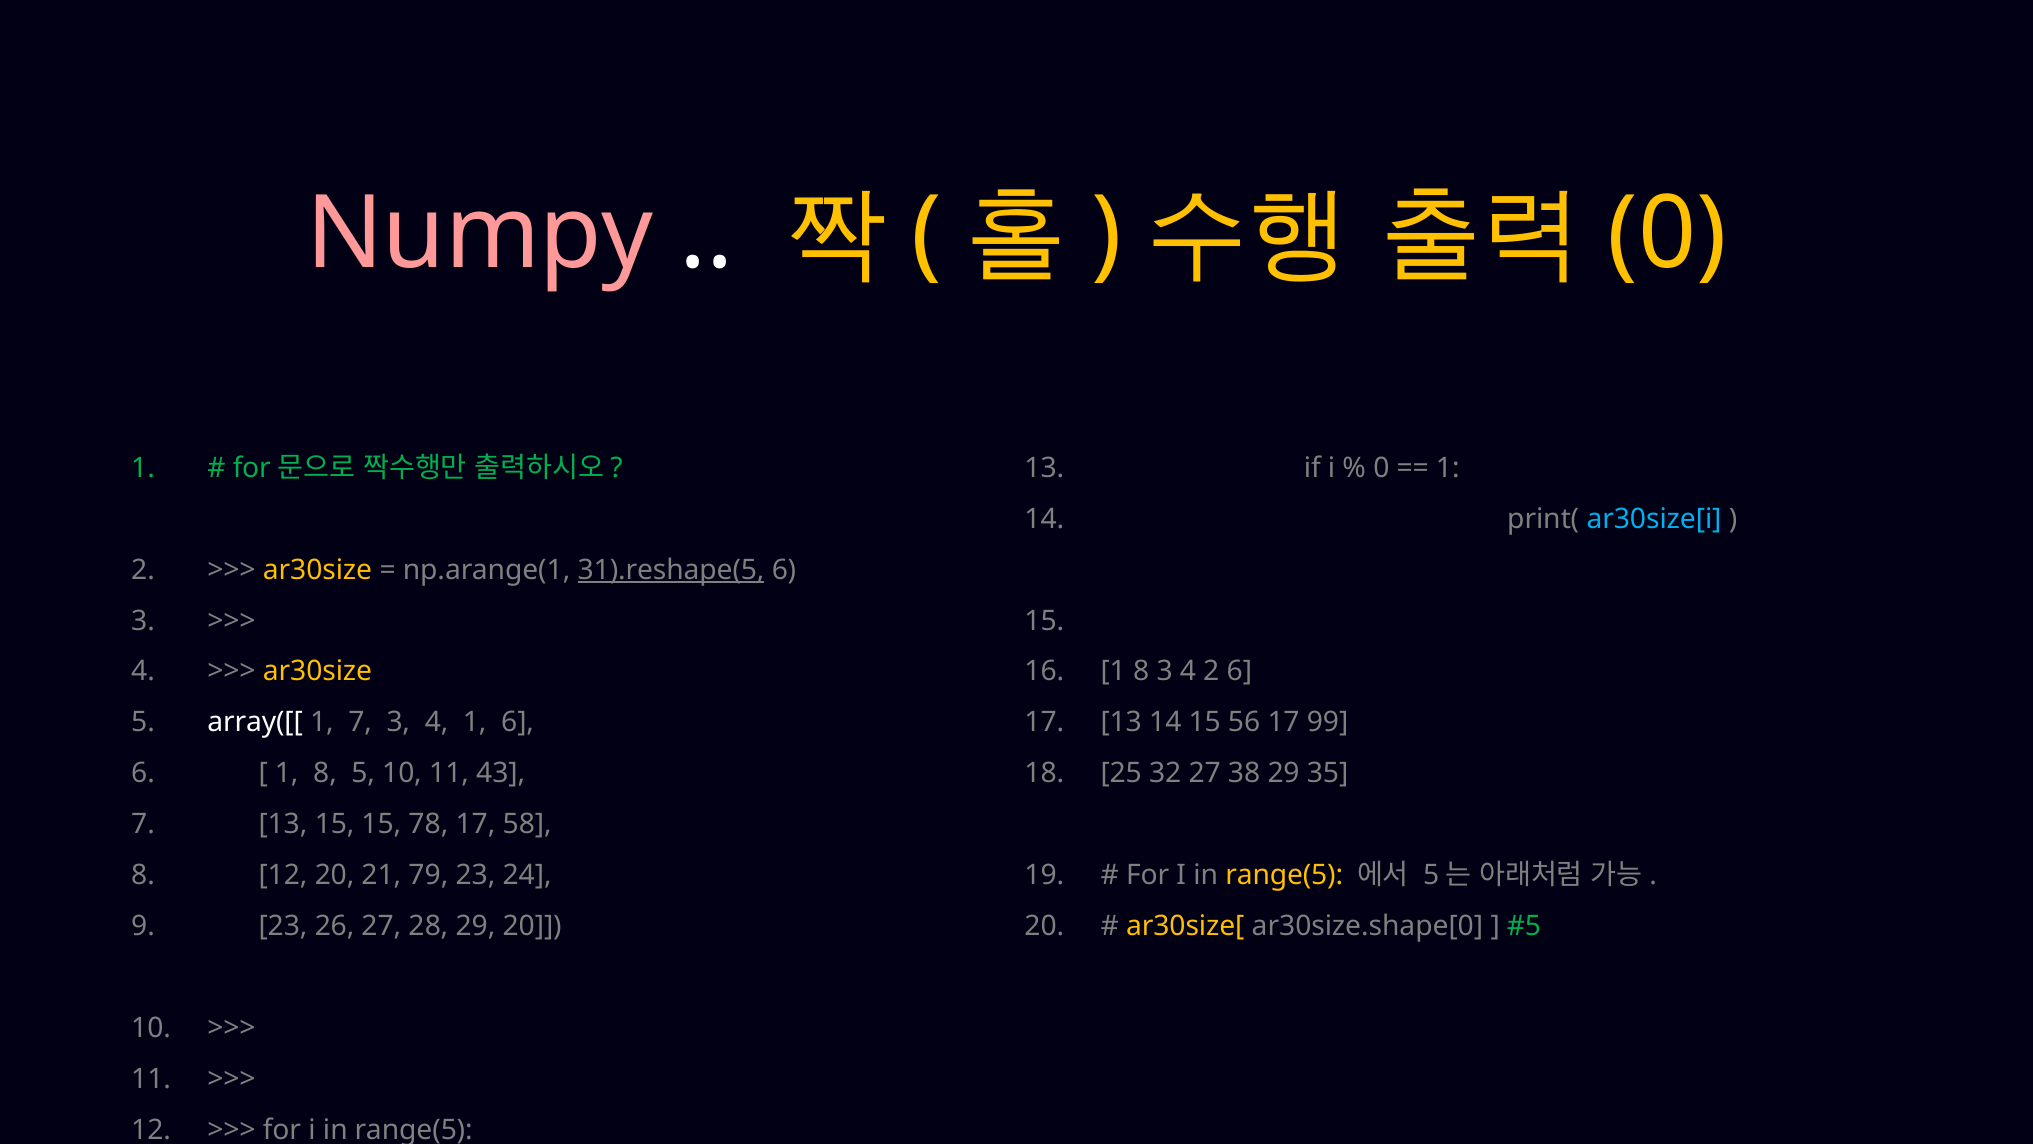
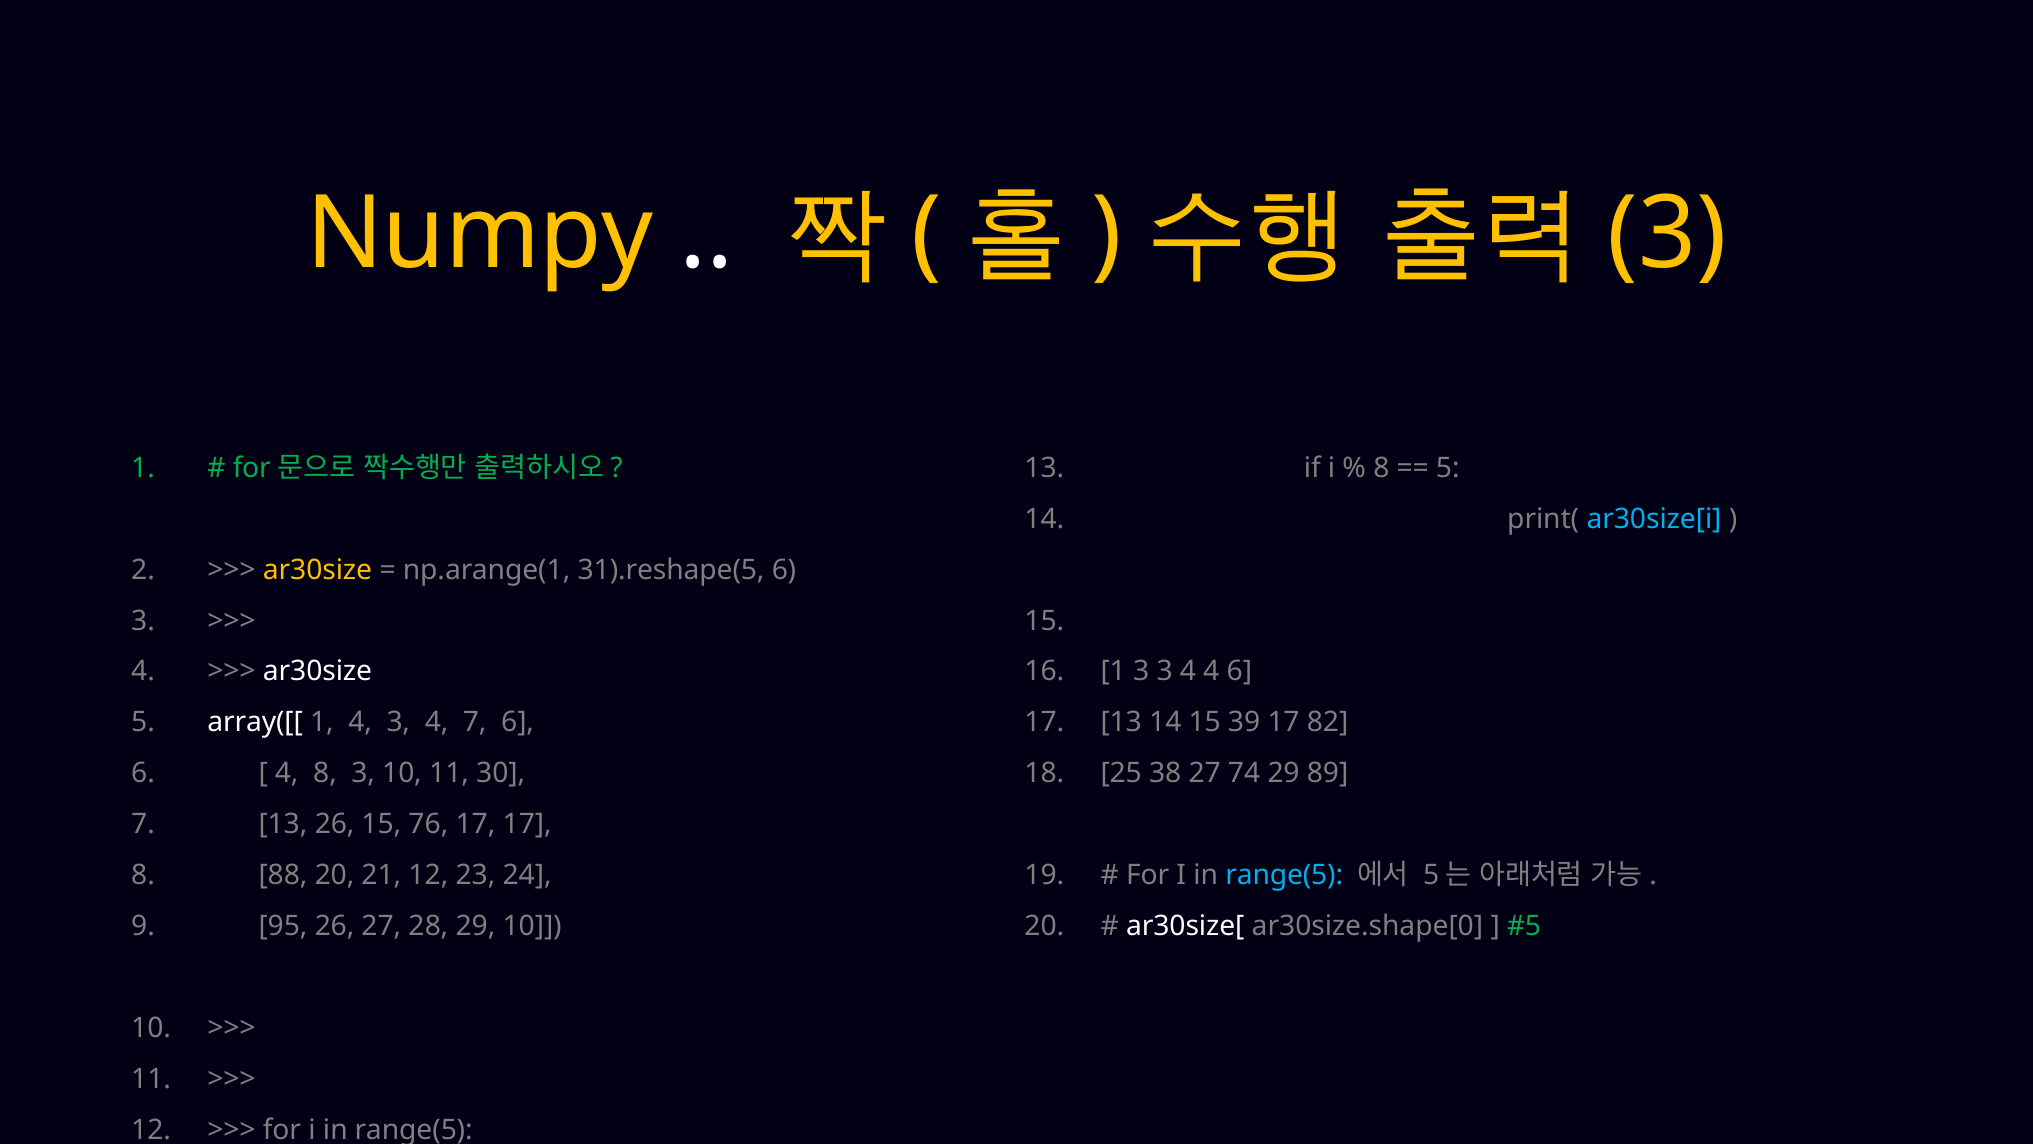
Numpy colour: pink -> yellow
0 at (1667, 234): 0 -> 3
0 at (1381, 468): 0 -> 8
1 at (1448, 468): 1 -> 5
31).reshape(5 underline: present -> none
ar30size at (318, 671) colour: yellow -> white
16 1 8: 8 -> 3
4 2: 2 -> 4
1 7: 7 -> 4
4 1: 1 -> 7
56: 56 -> 39
99: 99 -> 82
1 at (287, 773): 1 -> 4
8 5: 5 -> 3
43: 43 -> 30
32: 32 -> 38
38: 38 -> 74
35: 35 -> 89
13 15: 15 -> 26
78: 78 -> 76
17 58: 58 -> 17
8 12: 12 -> 88
21 79: 79 -> 12
range(5 at (1284, 875) colour: yellow -> light blue
9 23: 23 -> 95
29 20: 20 -> 10
ar30size[ colour: yellow -> white
